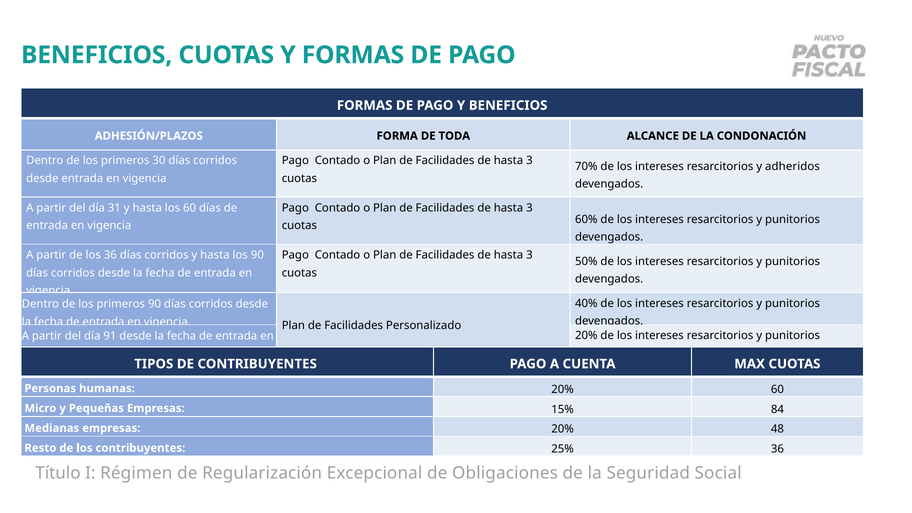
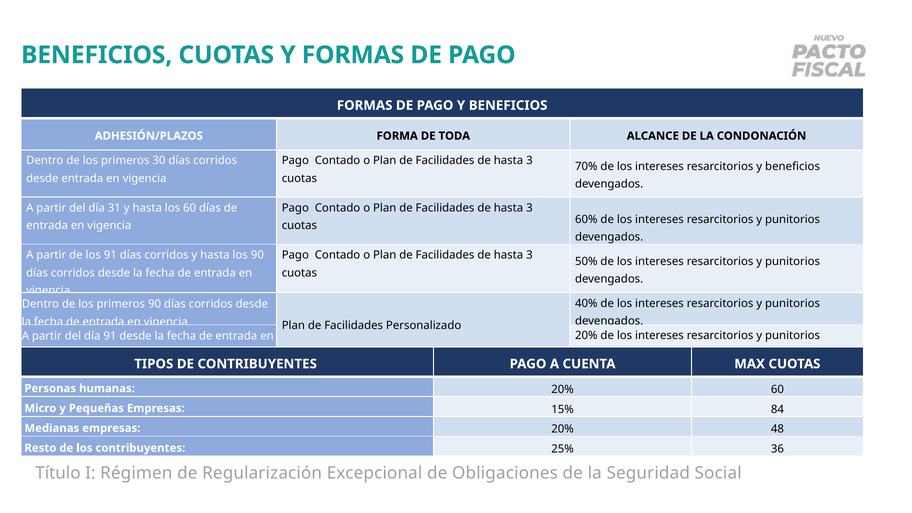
resarcitorios y adheridos: adheridos -> beneficios
los 36: 36 -> 91
